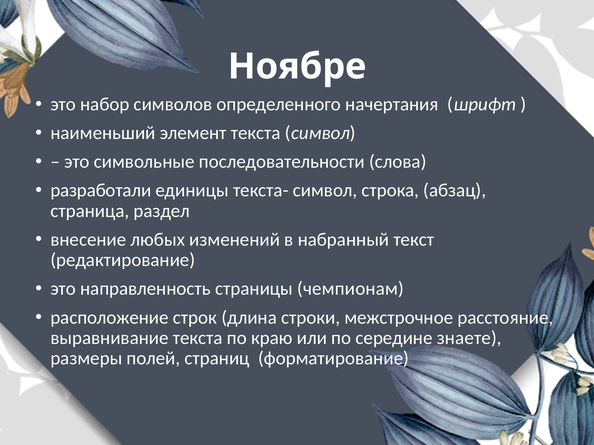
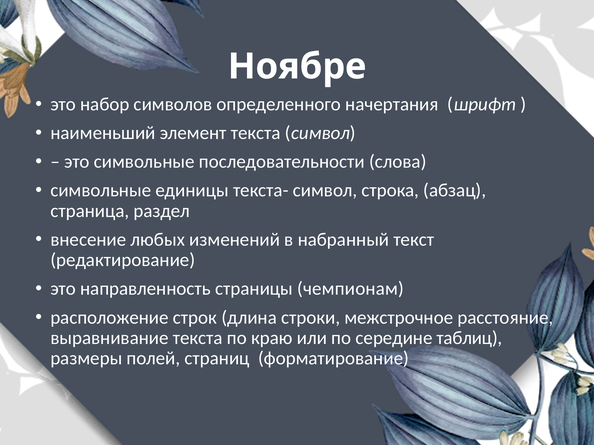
разработали at (101, 191): разработали -> символьные
знаете: знаете -> таблиц
